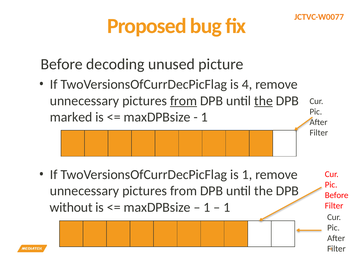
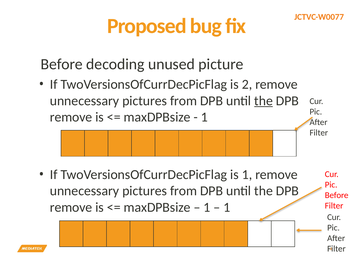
4: 4 -> 2
from at (184, 101) underline: present -> none
marked at (71, 118): marked -> remove
without at (71, 208): without -> remove
